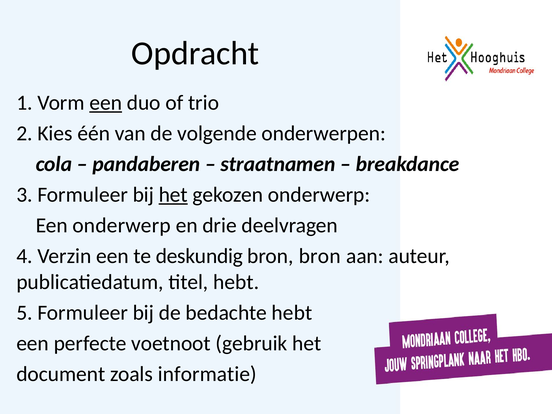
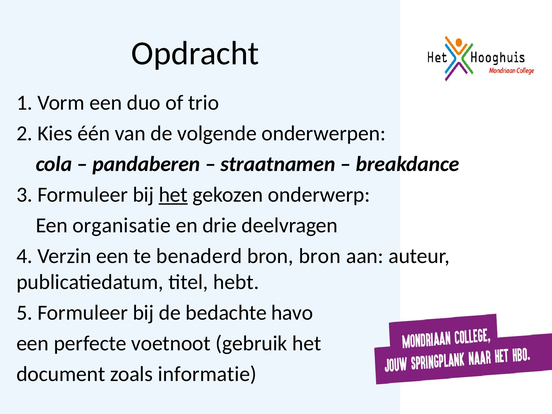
een at (106, 103) underline: present -> none
Een onderwerp: onderwerp -> organisatie
deskundig: deskundig -> benaderd
bedachte hebt: hebt -> havo
